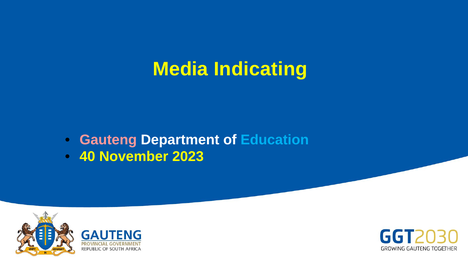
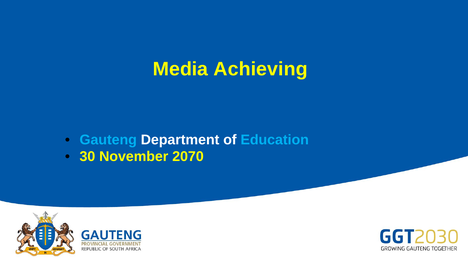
Indicating: Indicating -> Achieving
Gauteng colour: pink -> light blue
40: 40 -> 30
2023: 2023 -> 2070
